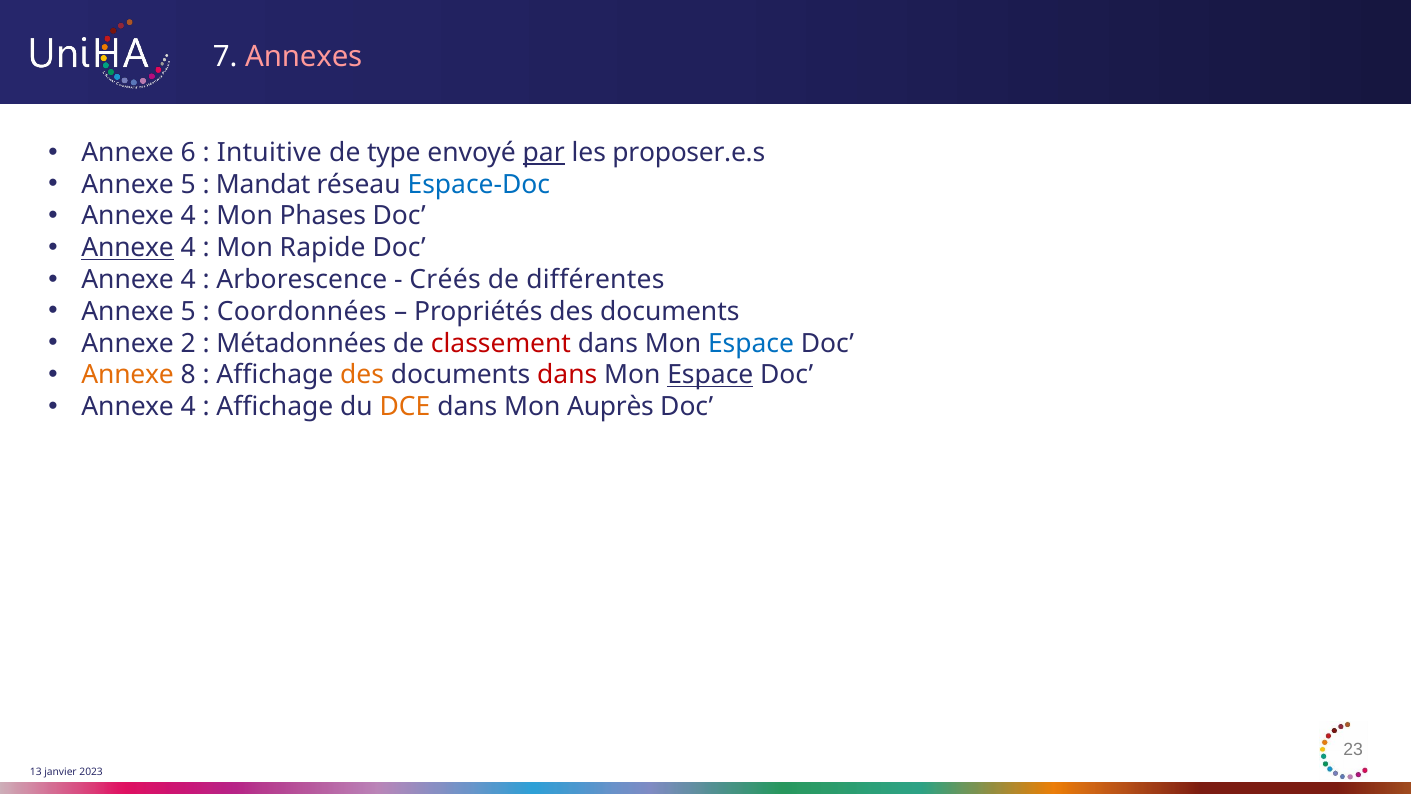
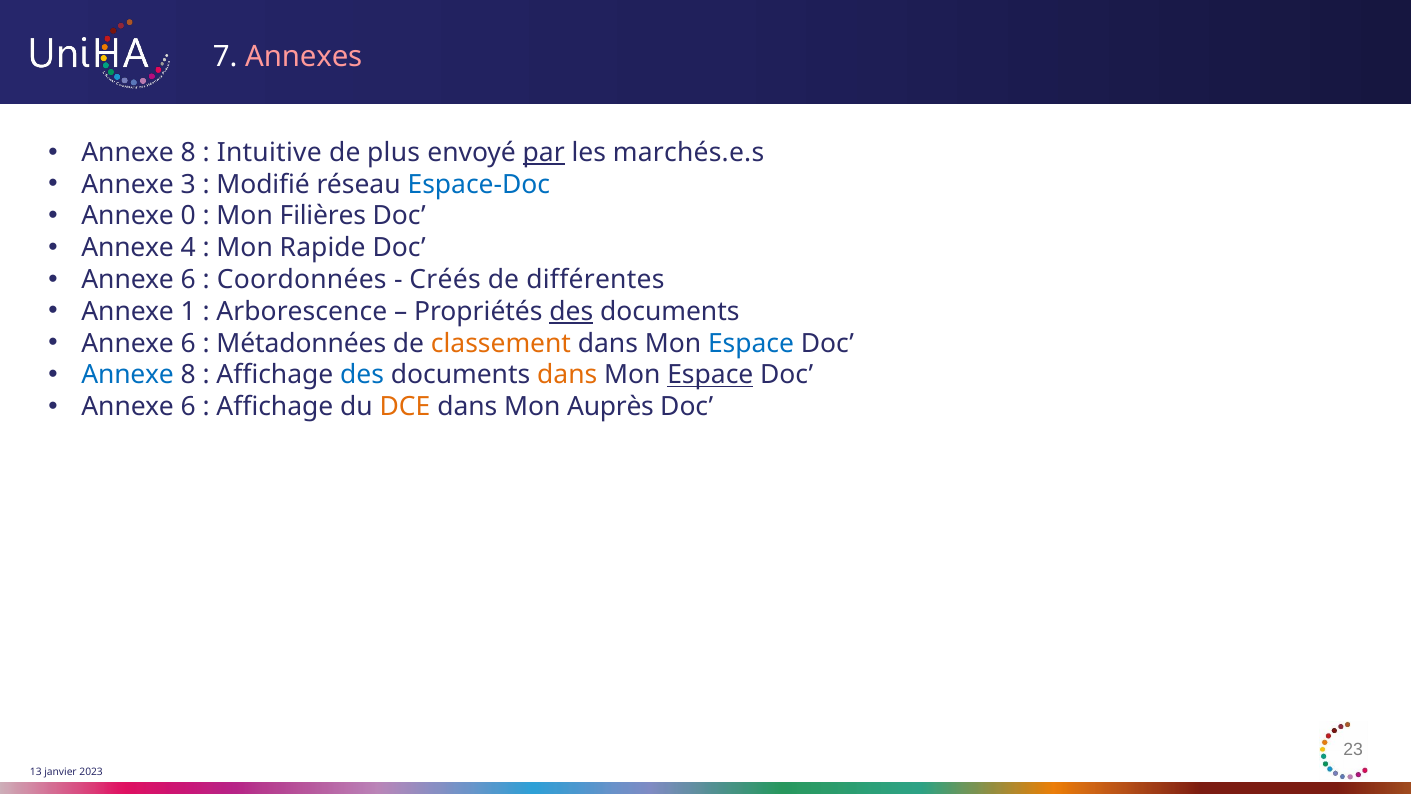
6 at (188, 153): 6 -> 8
type: type -> plus
proposer.e.s: proposer.e.s -> marchés.e.s
5 at (188, 184): 5 -> 3
Mandat: Mandat -> Modifié
4 at (188, 216): 4 -> 0
Phases: Phases -> Filières
Annexe at (128, 248) underline: present -> none
4 at (188, 280): 4 -> 6
Arborescence: Arborescence -> Coordonnées
5 at (188, 311): 5 -> 1
Coordonnées: Coordonnées -> Arborescence
des at (571, 311) underline: none -> present
2 at (188, 343): 2 -> 6
classement colour: red -> orange
Annexe at (128, 375) colour: orange -> blue
des at (362, 375) colour: orange -> blue
dans at (567, 375) colour: red -> orange
4 at (188, 407): 4 -> 6
